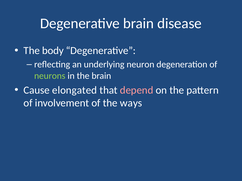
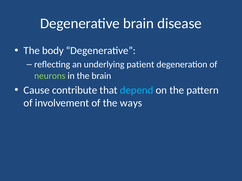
neuron: neuron -> patient
elongated: elongated -> contribute
depend colour: pink -> light blue
